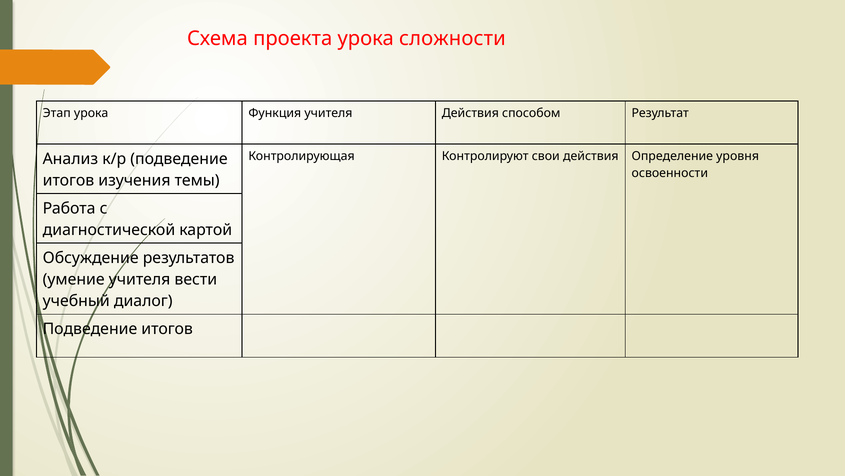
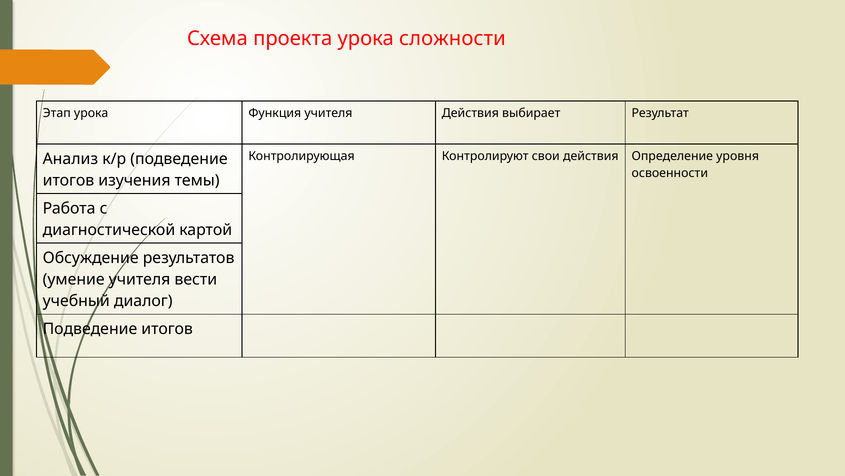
способом: способом -> выбирает
